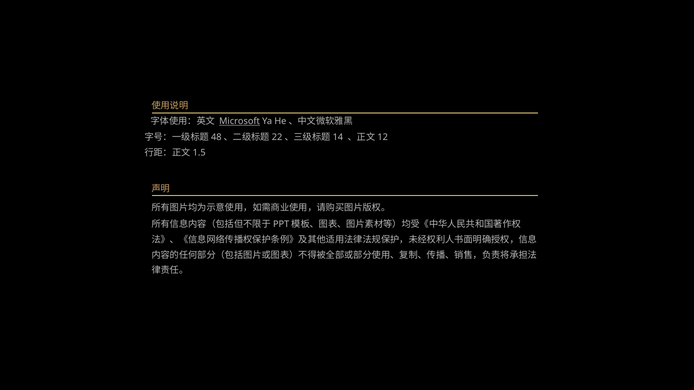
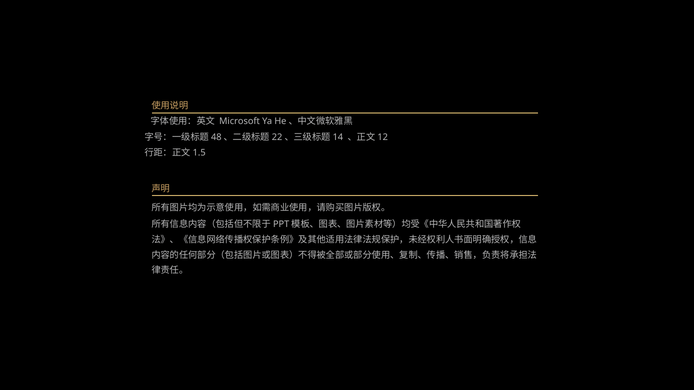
Microsoft underline: present -> none
